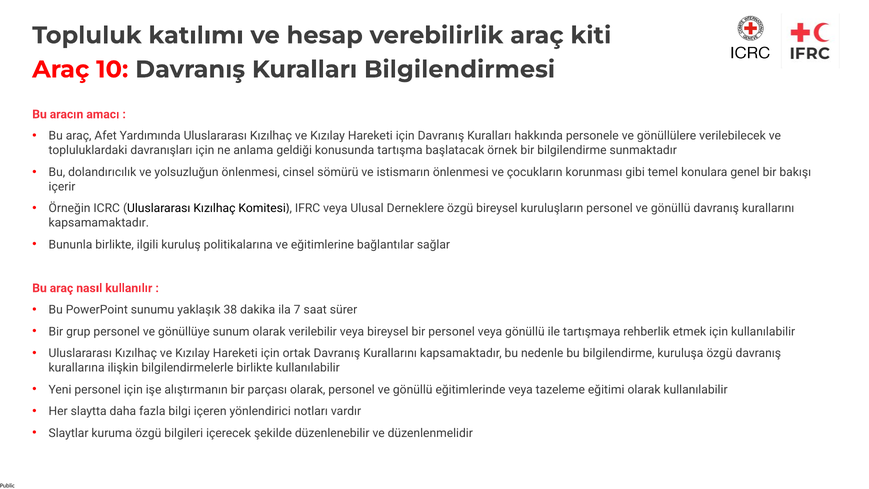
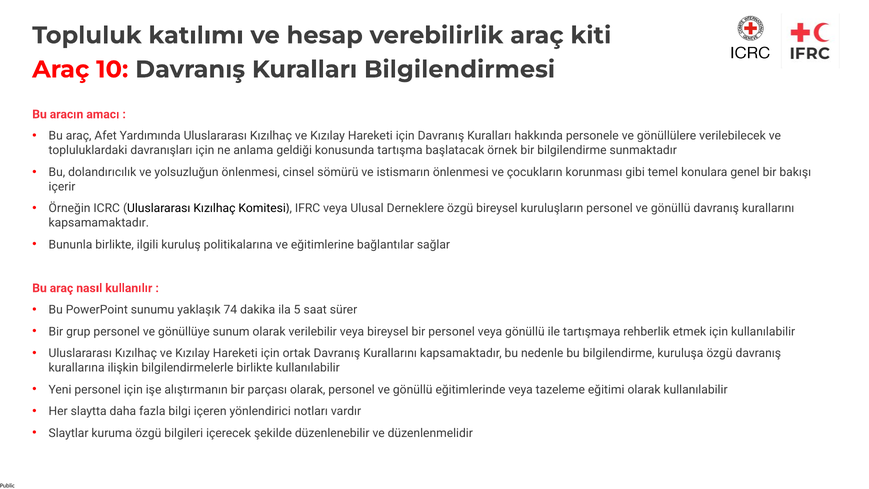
38: 38 -> 74
7: 7 -> 5
